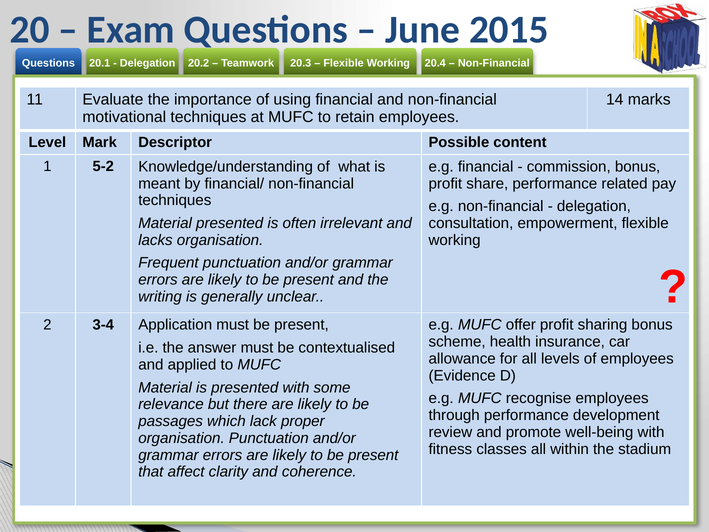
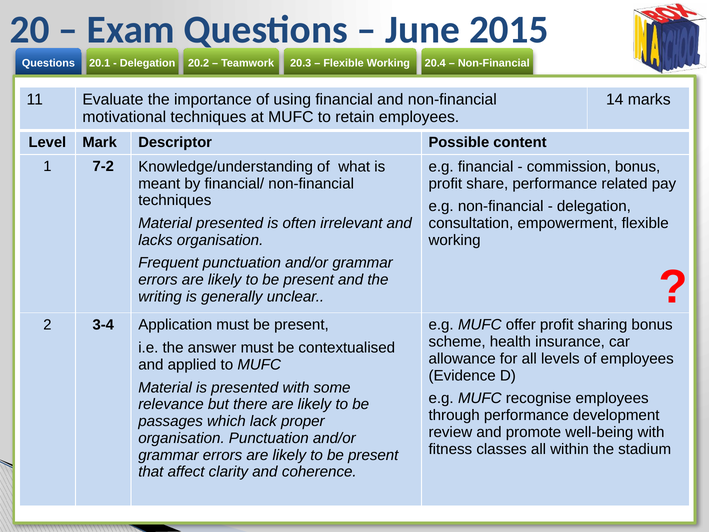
5-2: 5-2 -> 7-2
